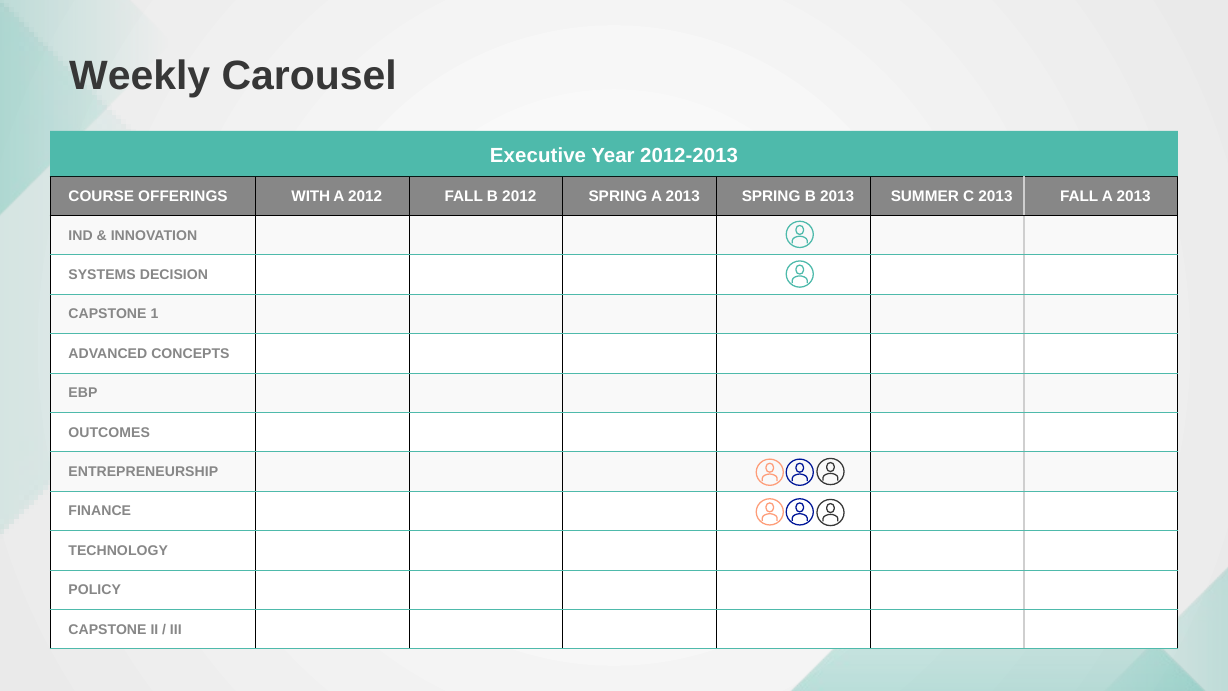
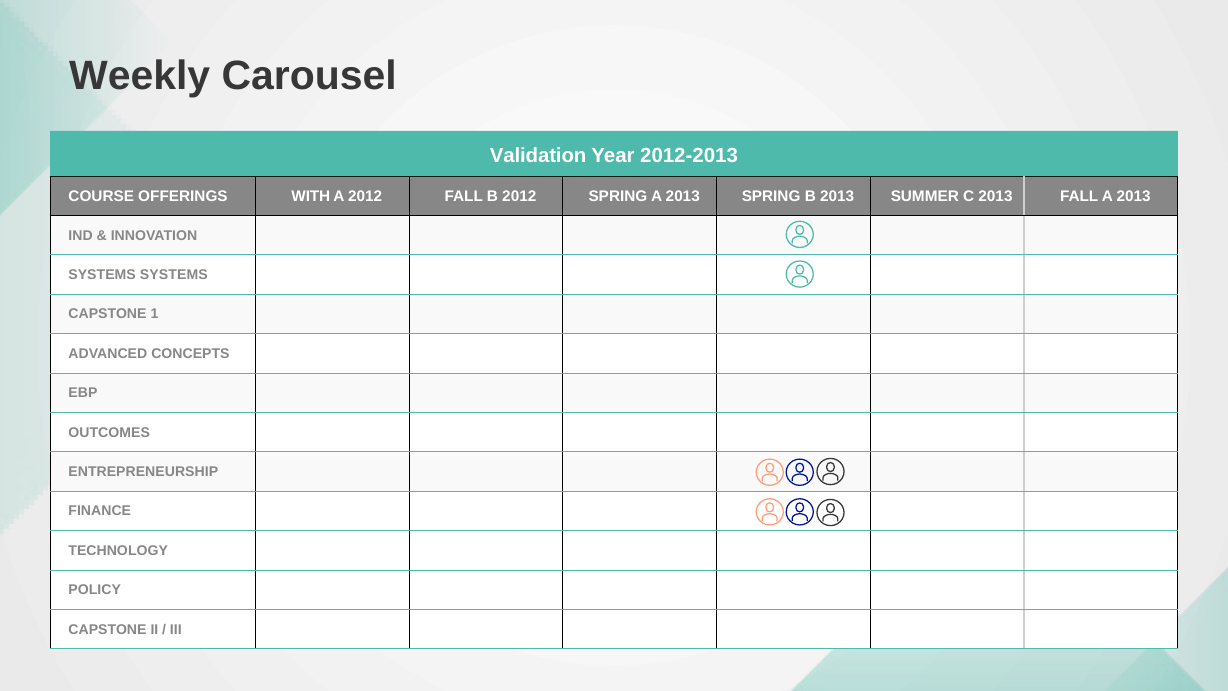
Executive: Executive -> Validation
SYSTEMS DECISION: DECISION -> SYSTEMS
